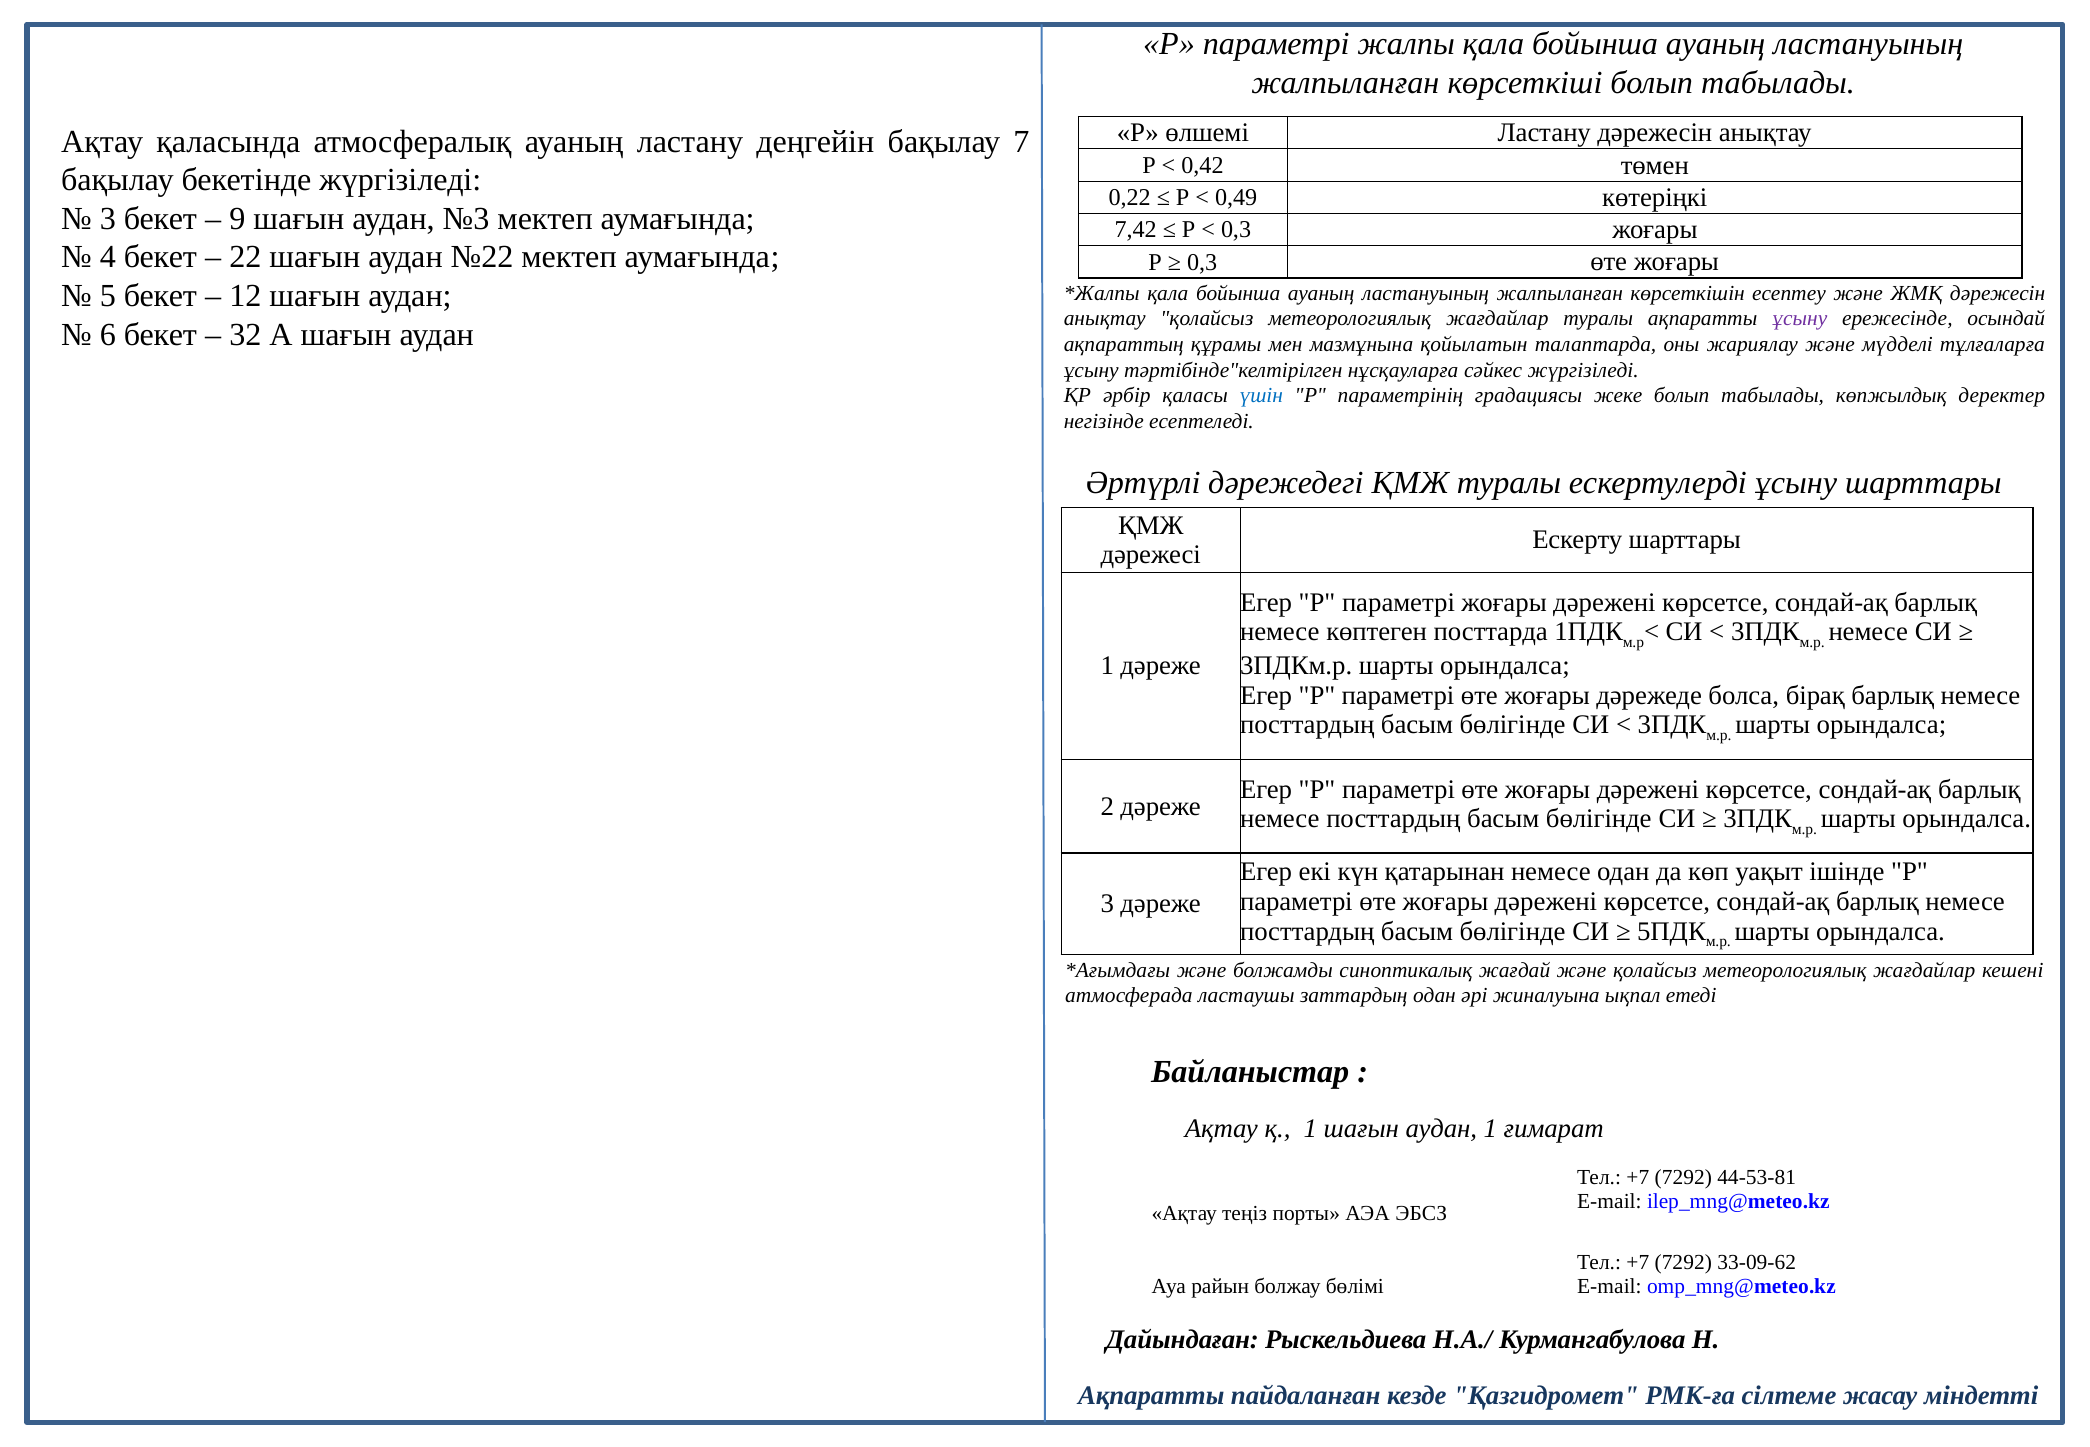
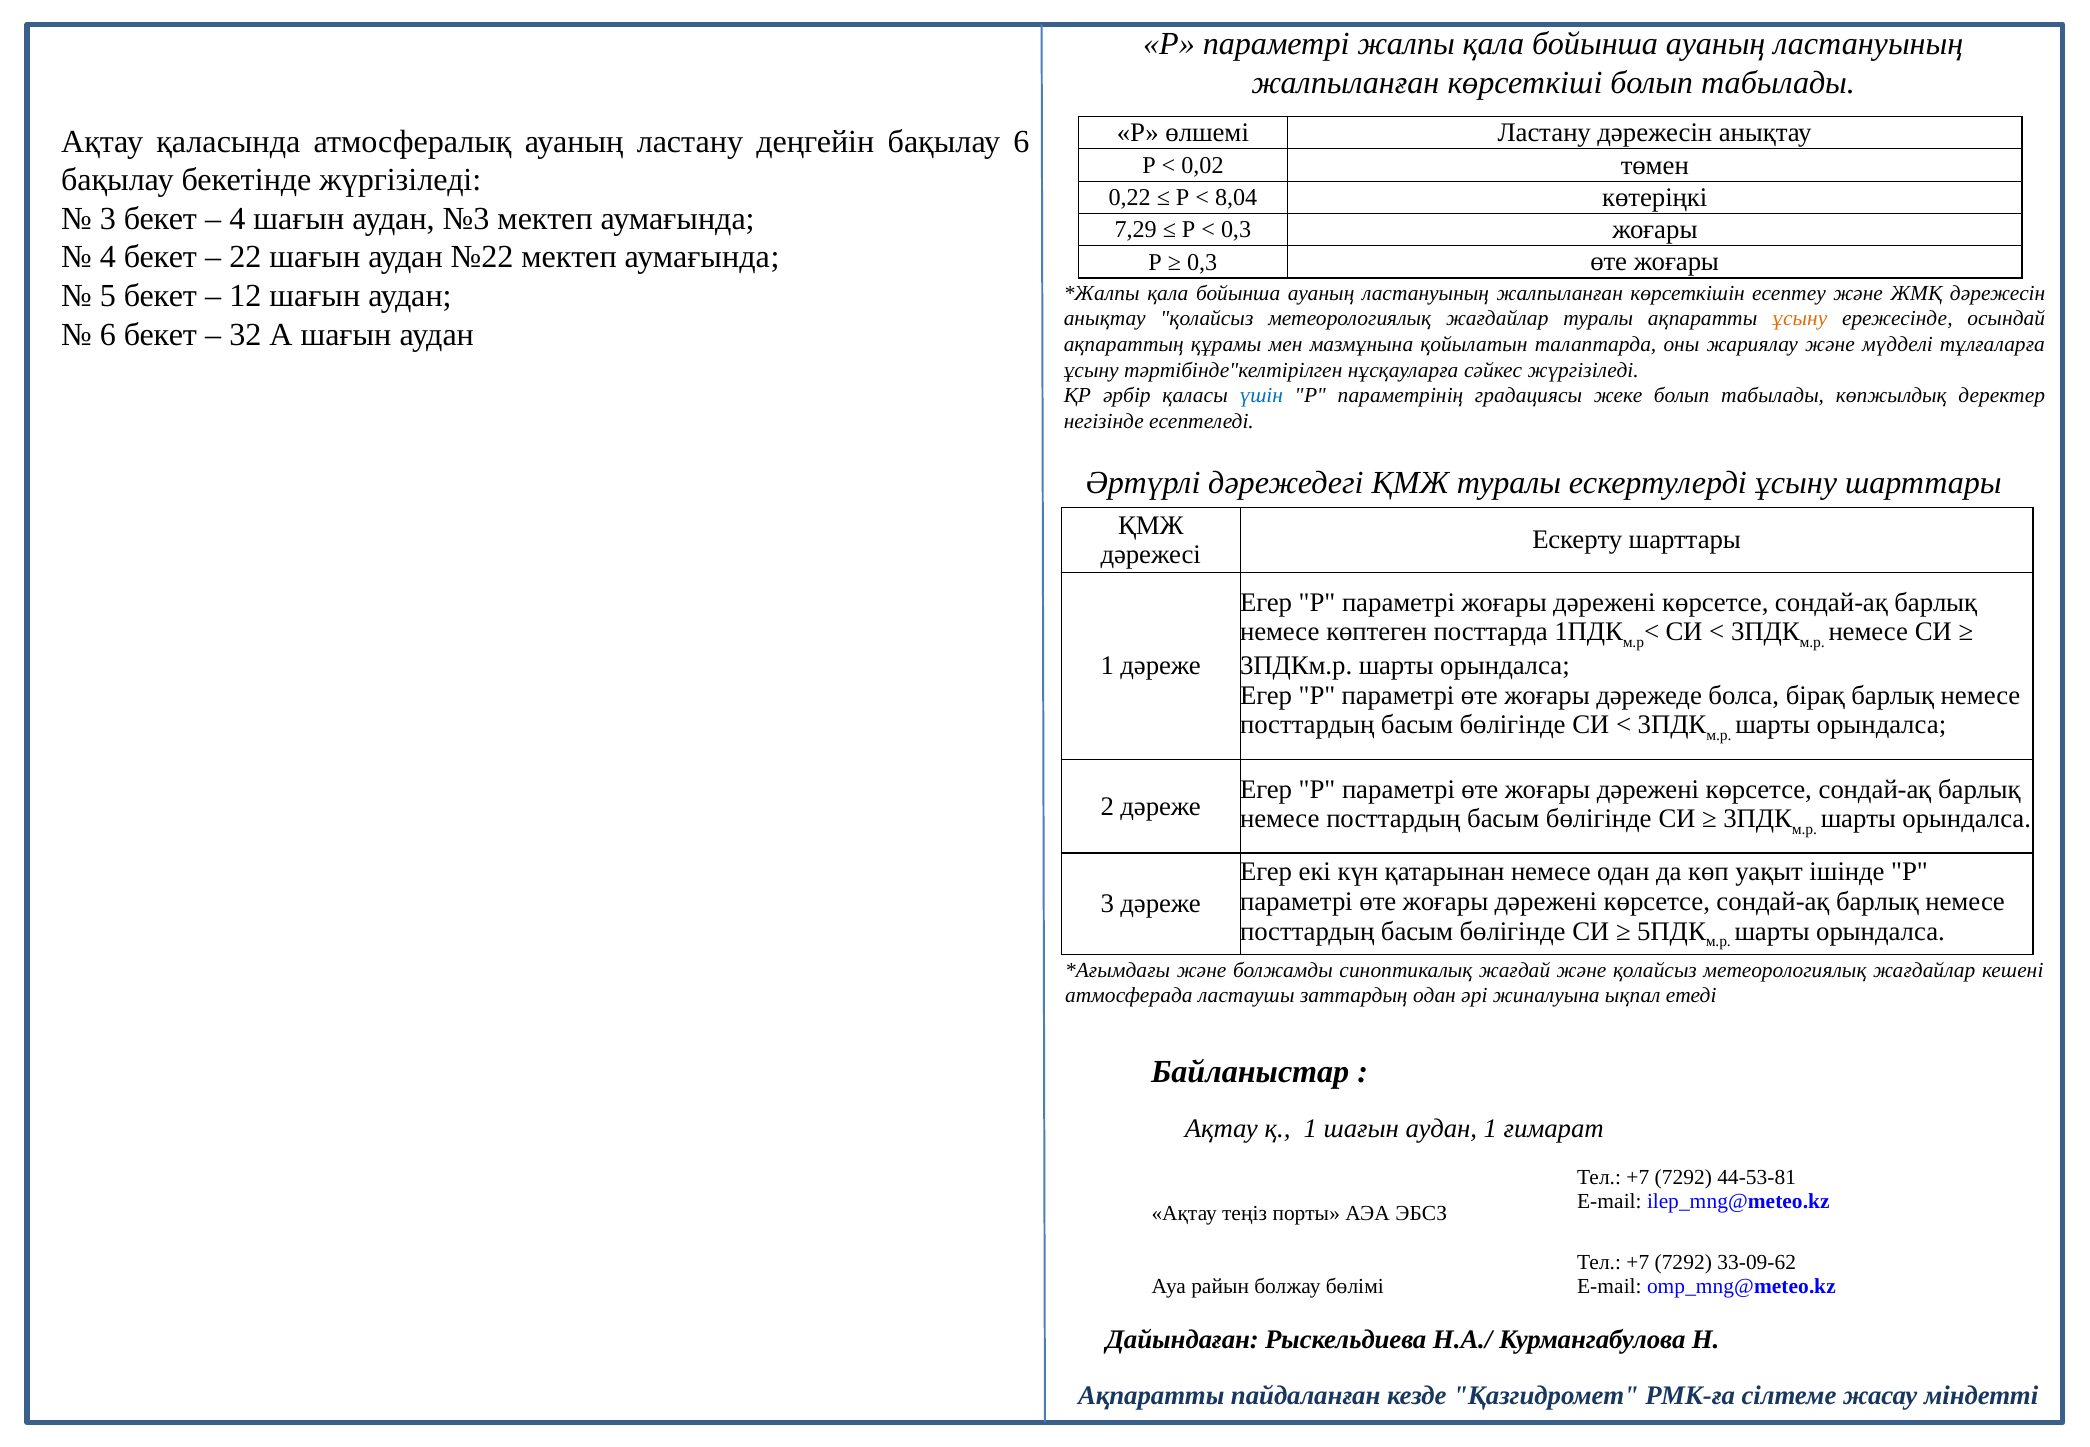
бақылау 7: 7 -> 6
0,42: 0,42 -> 0,02
0,49: 0,49 -> 8,04
9 at (237, 219): 9 -> 4
7,42: 7,42 -> 7,29
ұсыну at (1800, 319) colour: purple -> orange
